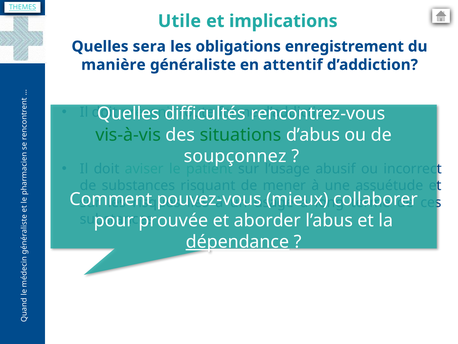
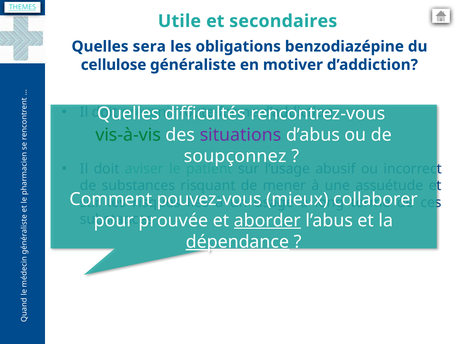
implications: implications -> secondaires
enregistrement: enregistrement -> benzodiazépine
manière: manière -> cellulose
attentif: attentif -> motiver
situations colour: green -> purple
aborder underline: none -> present
